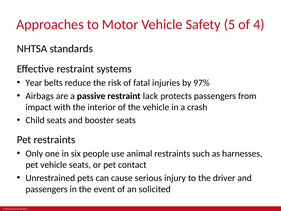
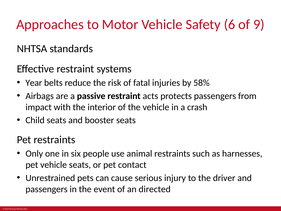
5: 5 -> 6
4: 4 -> 9
97%: 97% -> 58%
lack: lack -> acts
solicited: solicited -> directed
